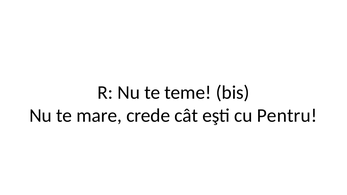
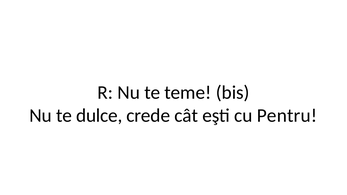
mare: mare -> dulce
